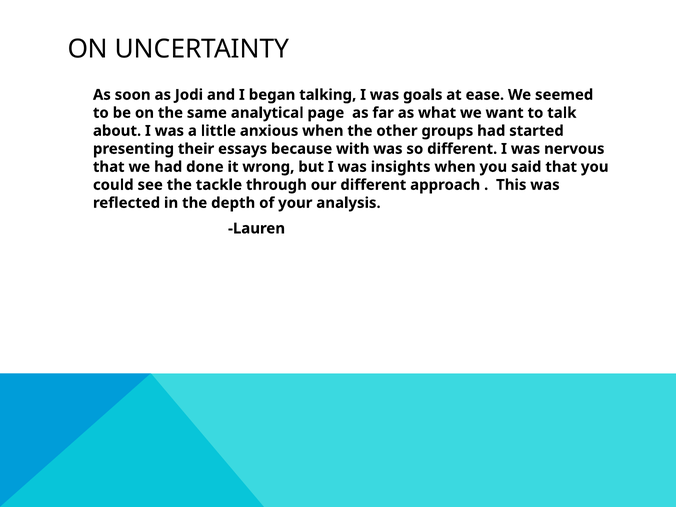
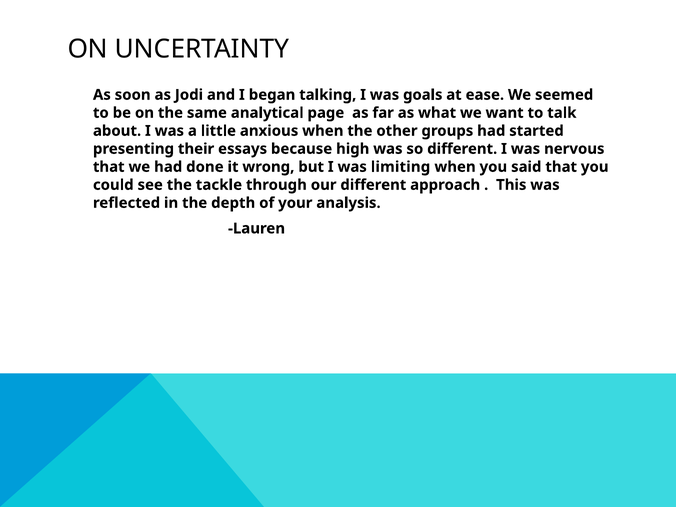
with: with -> high
insights: insights -> limiting
